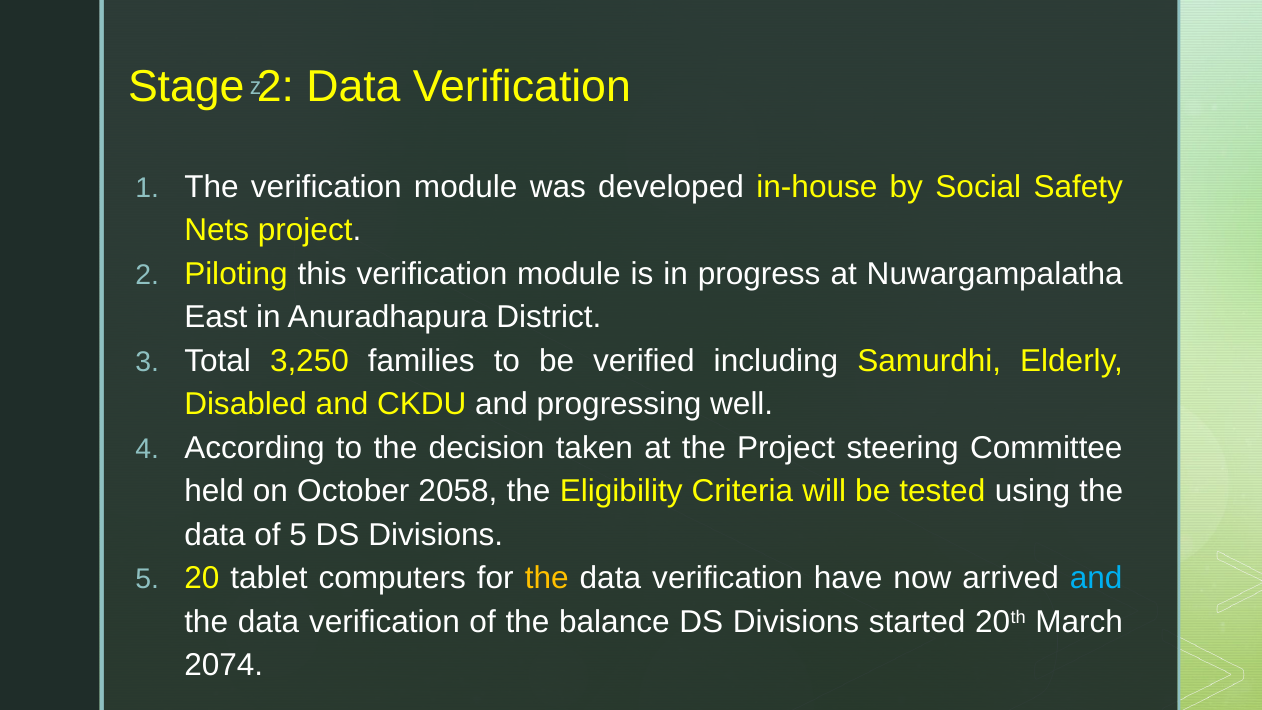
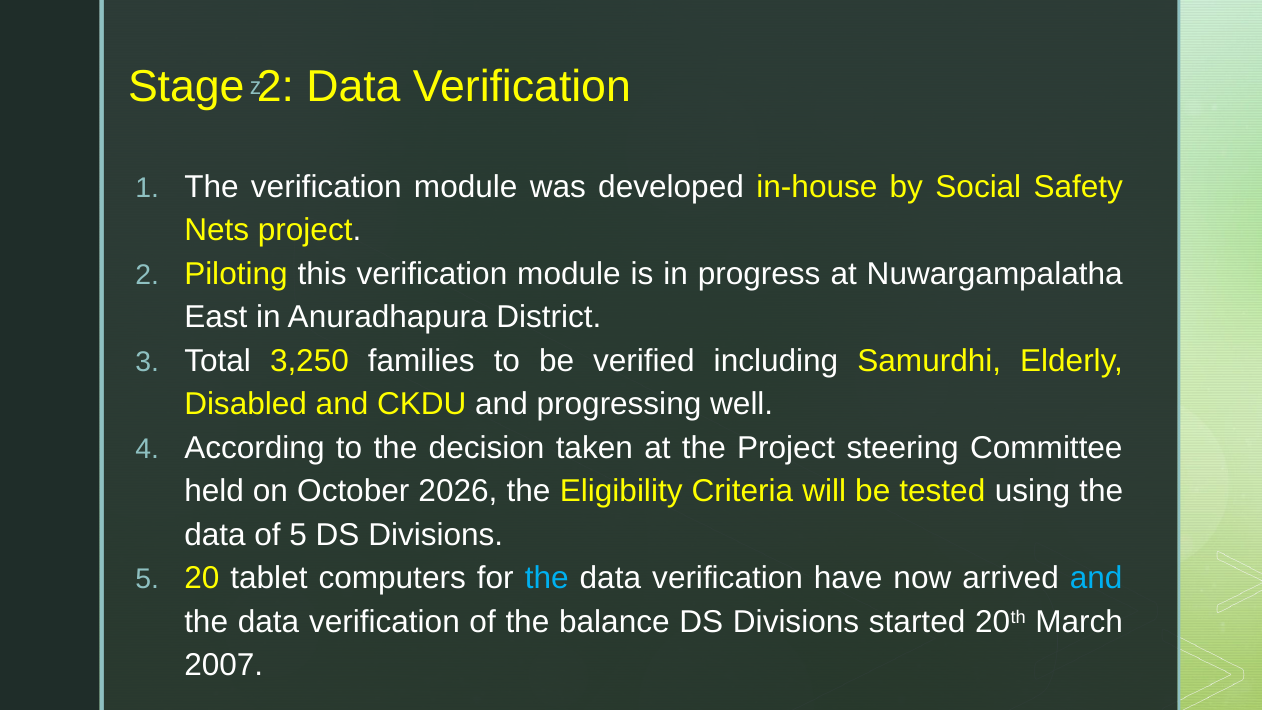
2058: 2058 -> 2026
the at (547, 578) colour: yellow -> light blue
2074: 2074 -> 2007
